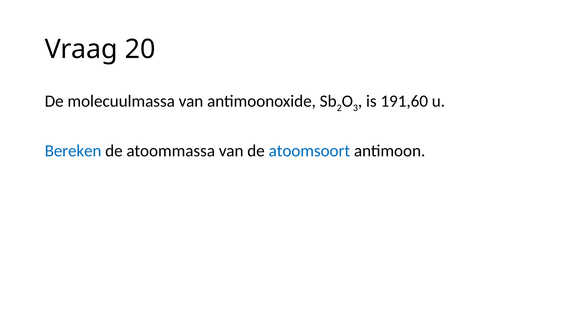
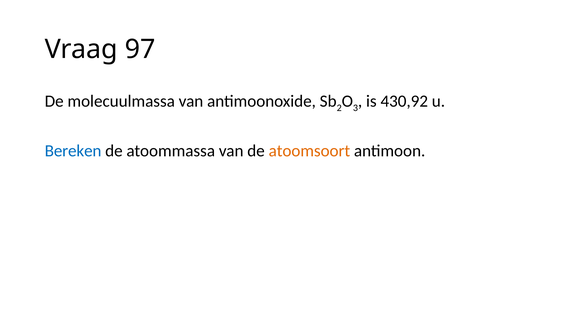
20: 20 -> 97
191,60: 191,60 -> 430,92
atoomsoort colour: blue -> orange
